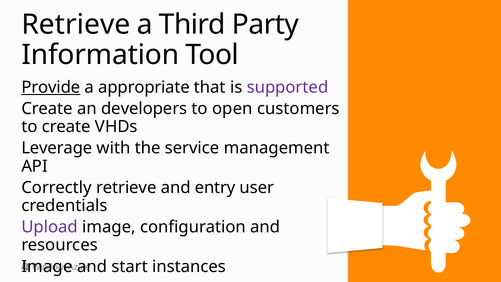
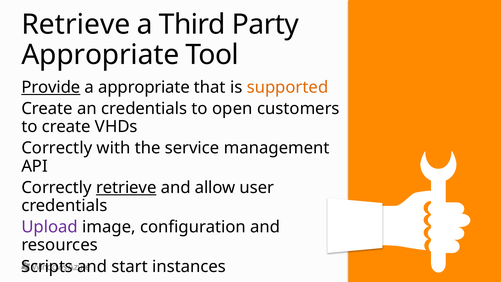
Information at (100, 55): Information -> Appropriate
supported colour: purple -> orange
an developers: developers -> credentials
Leverage at (57, 148): Leverage -> Correctly
retrieve at (126, 188) underline: none -> present
entry: entry -> allow
Image at (47, 266): Image -> Scripts
